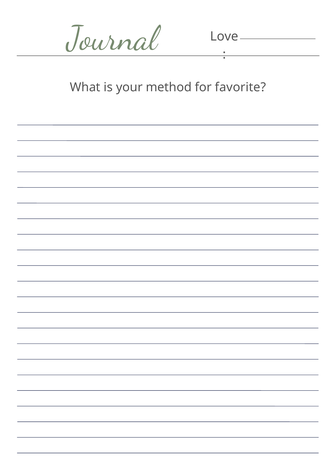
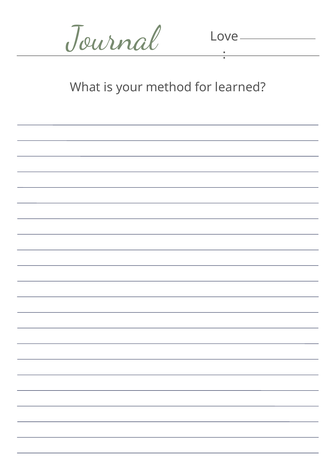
favorite: favorite -> learned
